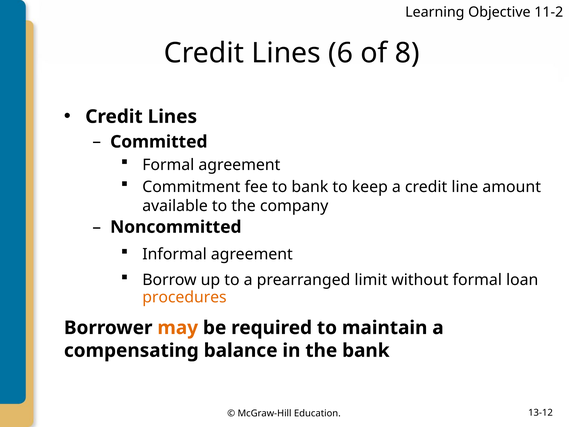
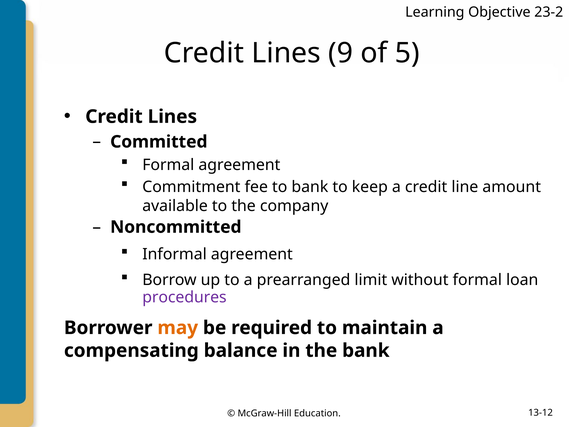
11-2: 11-2 -> 23-2
6: 6 -> 9
8: 8 -> 5
procedures colour: orange -> purple
